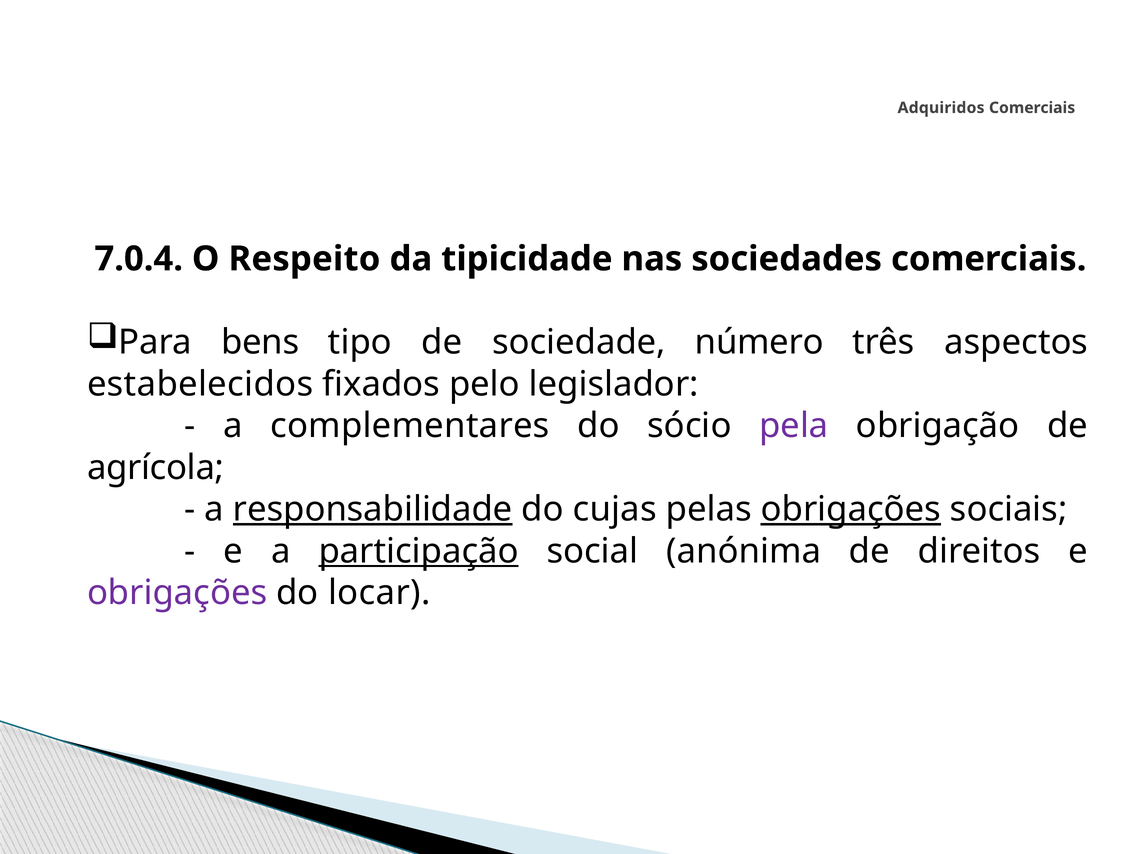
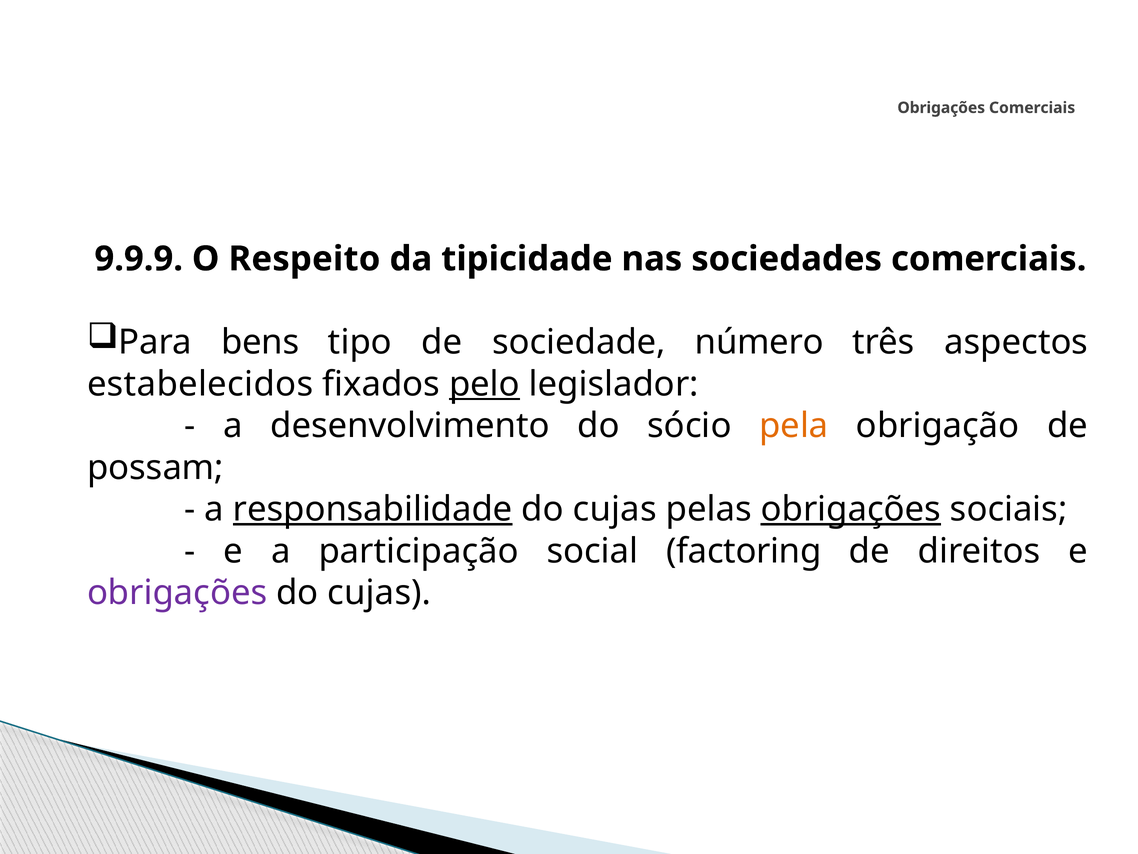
Adquiridos at (941, 108): Adquiridos -> Obrigações
7.0.4: 7.0.4 -> 9.9.9
pelo underline: none -> present
complementares: complementares -> desenvolvimento
pela colour: purple -> orange
agrícola: agrícola -> possam
participação underline: present -> none
anónima: anónima -> factoring
locar at (379, 592): locar -> cujas
